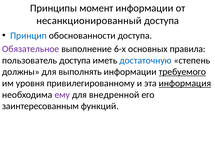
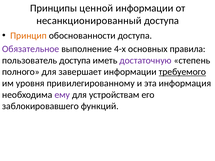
момент: момент -> ценной
Принцип colour: blue -> orange
6-х: 6-х -> 4-х
достаточную colour: blue -> purple
должны: должны -> полного
выполнять: выполнять -> завершает
информация underline: present -> none
внедренной: внедренной -> устройствам
заинтересованным: заинтересованным -> заблокировавшего
